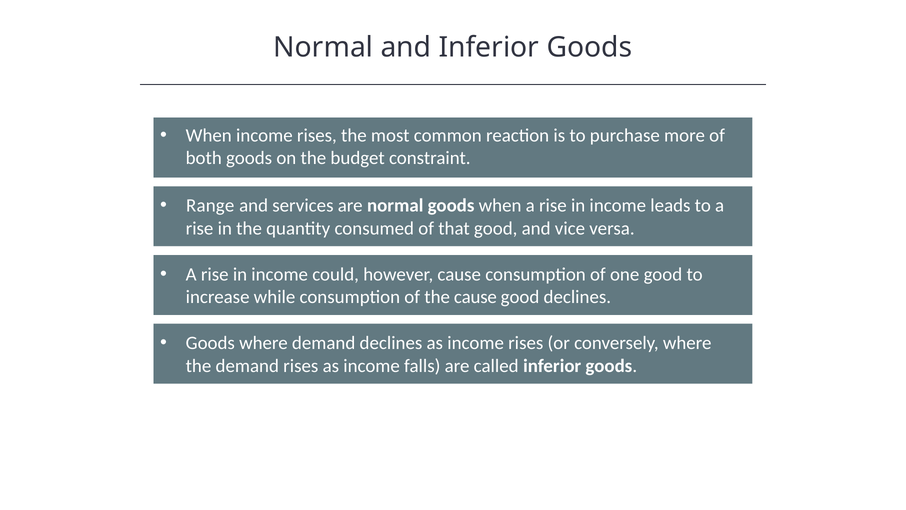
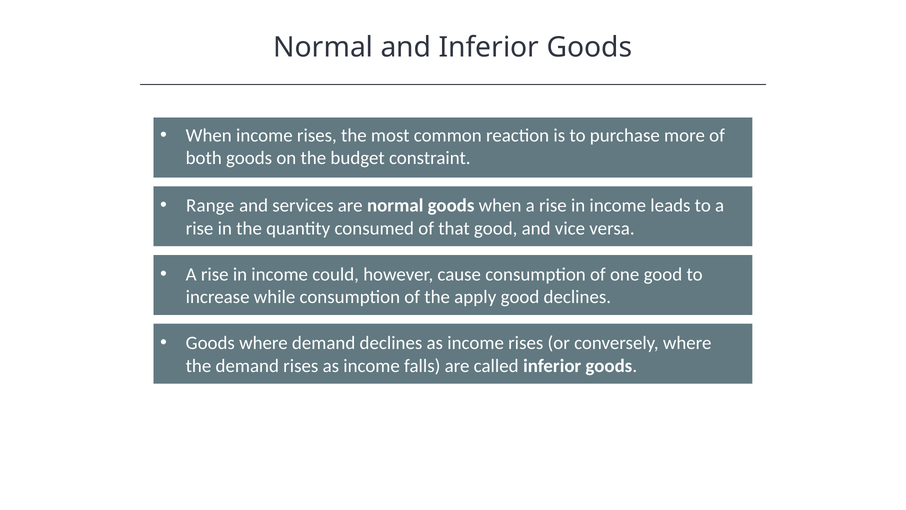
the cause: cause -> apply
